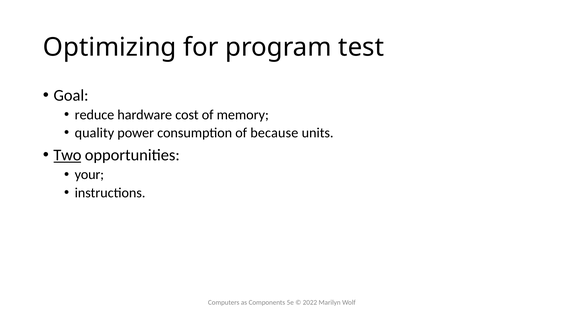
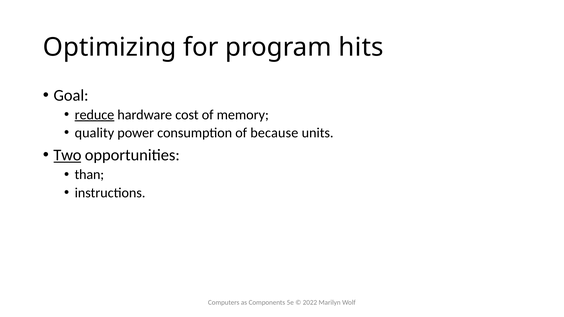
test: test -> hits
reduce underline: none -> present
your: your -> than
